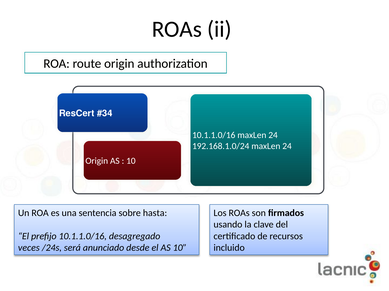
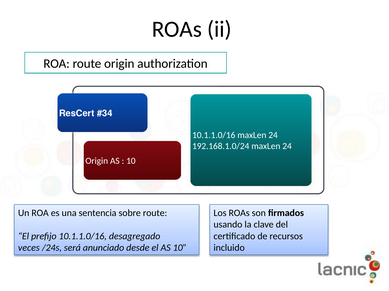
sobre hasta: hasta -> route
